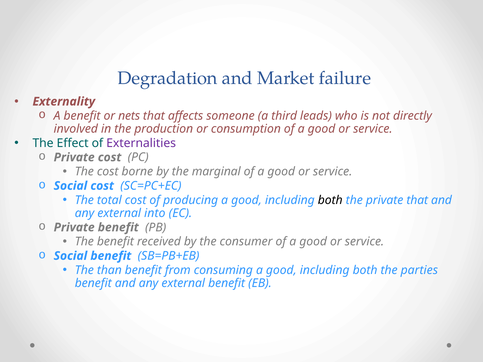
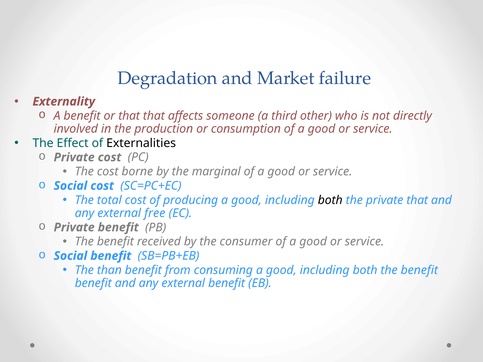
or nets: nets -> that
leads: leads -> other
Externalities colour: purple -> black
into: into -> free
both the parties: parties -> benefit
